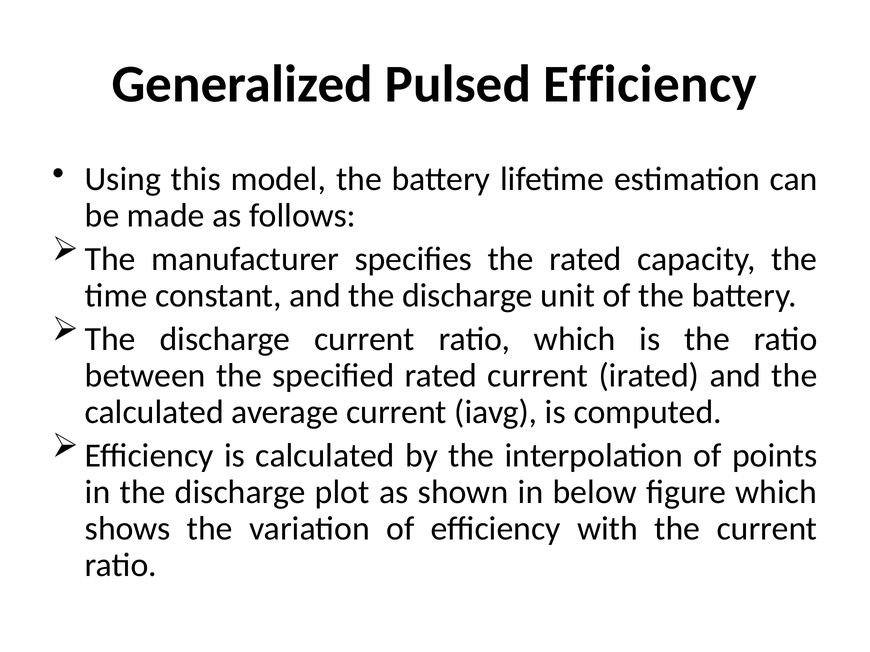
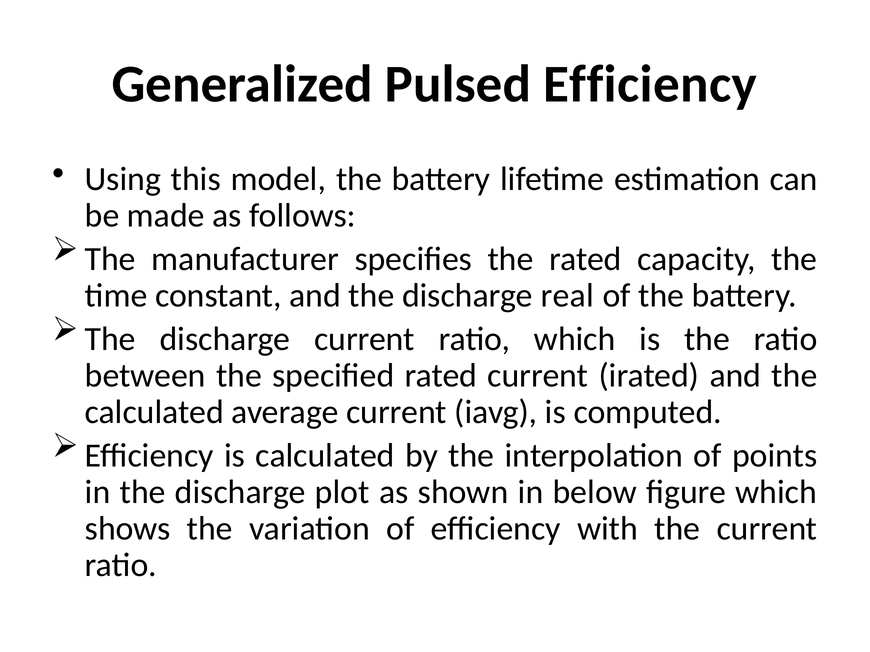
unit: unit -> real
